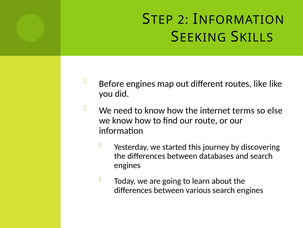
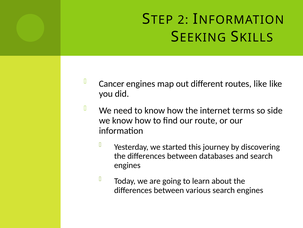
Before: Before -> Cancer
else: else -> side
